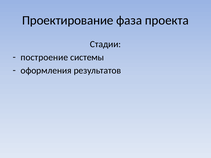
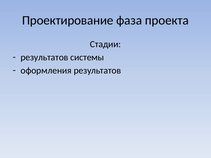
построение at (44, 57): построение -> результатов
